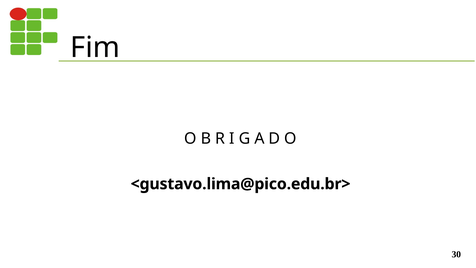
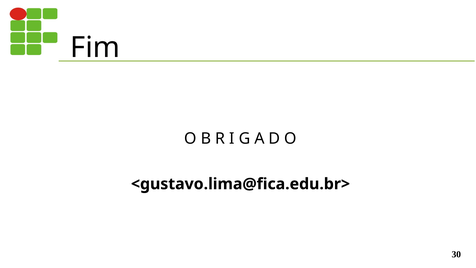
<gustavo.lima@pico.edu.br>: <gustavo.lima@pico.edu.br> -> <gustavo.lima@fica.edu.br>
